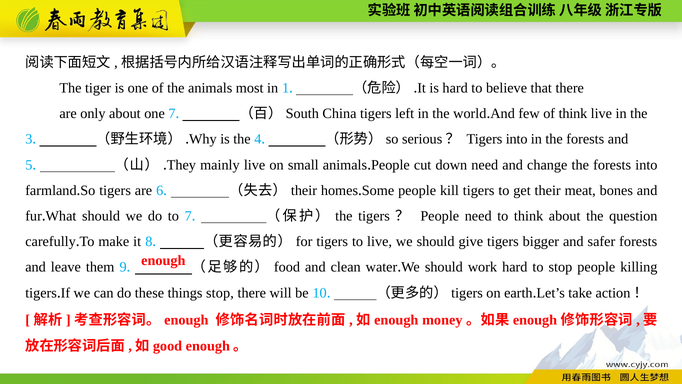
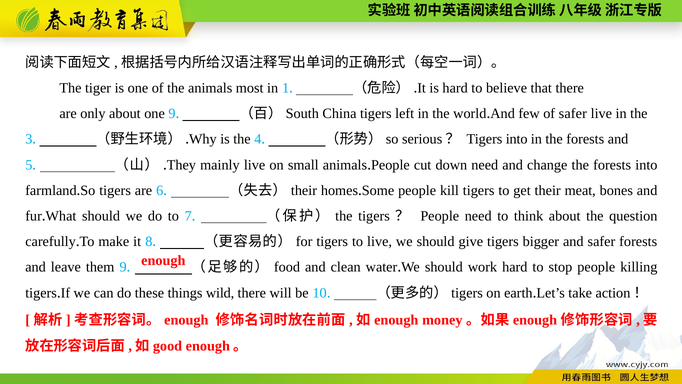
one 7: 7 -> 9
of think: think -> safer
things stop: stop -> wild
